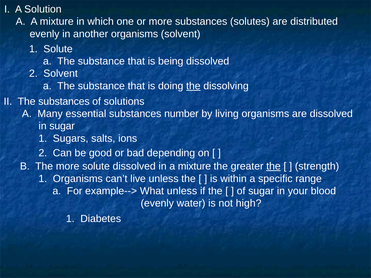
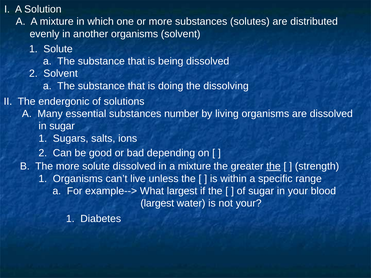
the at (193, 86) underline: present -> none
The substances: substances -> endergonic
What unless: unless -> largest
evenly at (157, 204): evenly -> largest
not high: high -> your
